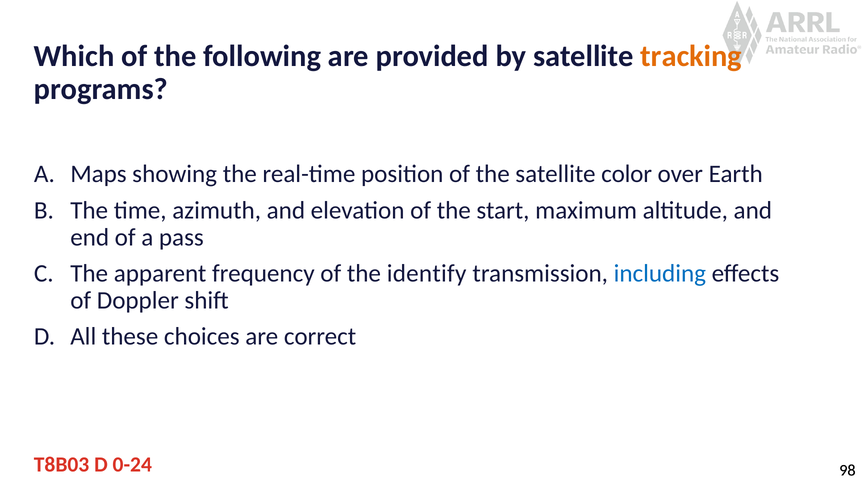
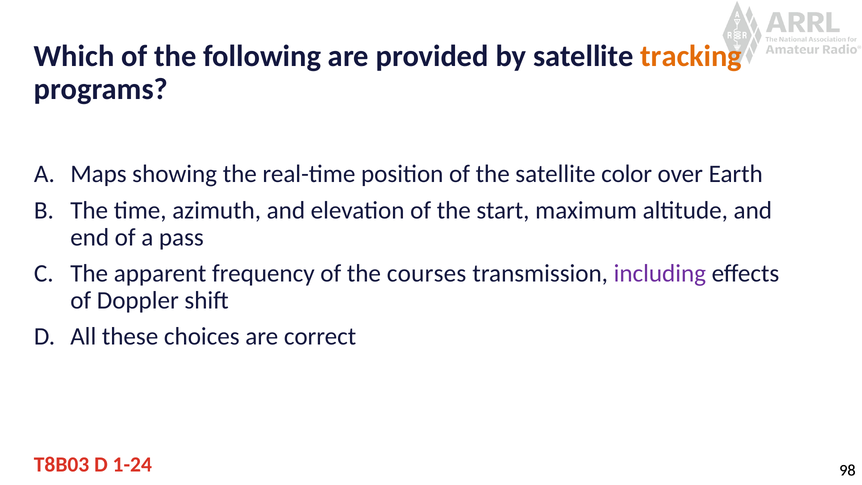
identify: identify -> courses
including colour: blue -> purple
0-24: 0-24 -> 1-24
